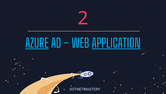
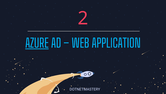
APPLICATION underline: present -> none
